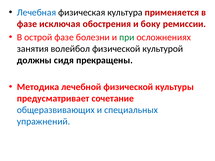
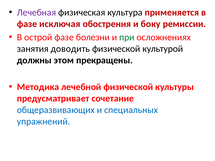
Лечебная colour: blue -> purple
волейбол: волейбол -> доводить
сидя: сидя -> этом
